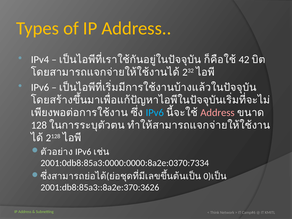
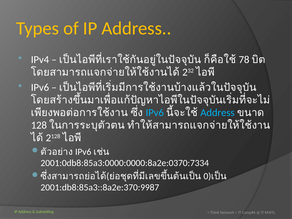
42: 42 -> 78
Address at (217, 113) colour: pink -> light blue
2001:db8:85a3::8a2e:370:3626: 2001:db8:85a3::8a2e:370:3626 -> 2001:db8:85a3::8a2e:370:9987
